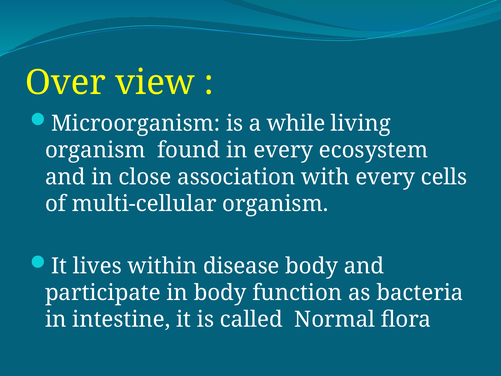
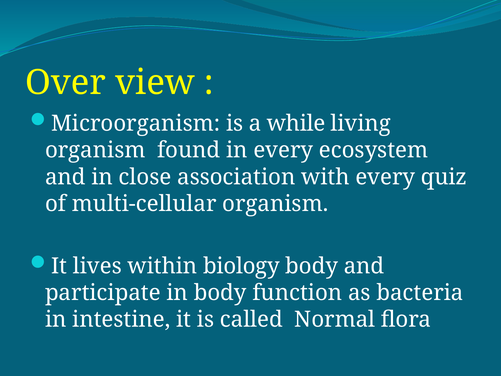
cells: cells -> quiz
disease: disease -> biology
